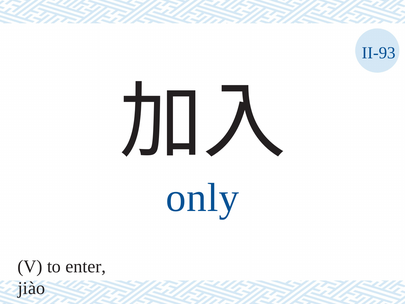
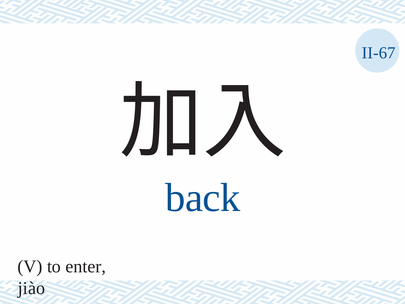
II-93: II-93 -> II-67
only: only -> back
